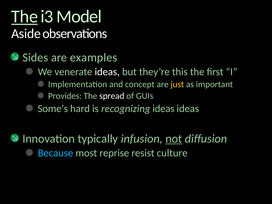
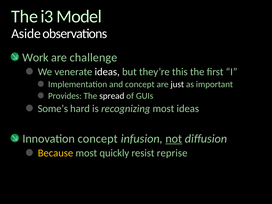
The at (25, 17) underline: present -> none
Sides: Sides -> Work
examples: examples -> challenge
just colour: yellow -> white
recognizing ideas: ideas -> most
Innovation typically: typically -> concept
Because colour: light blue -> yellow
reprise: reprise -> quickly
culture: culture -> reprise
